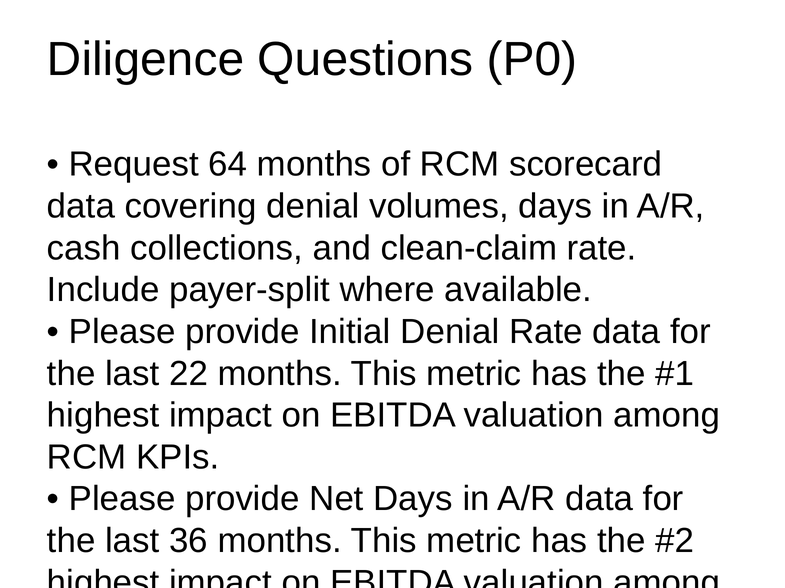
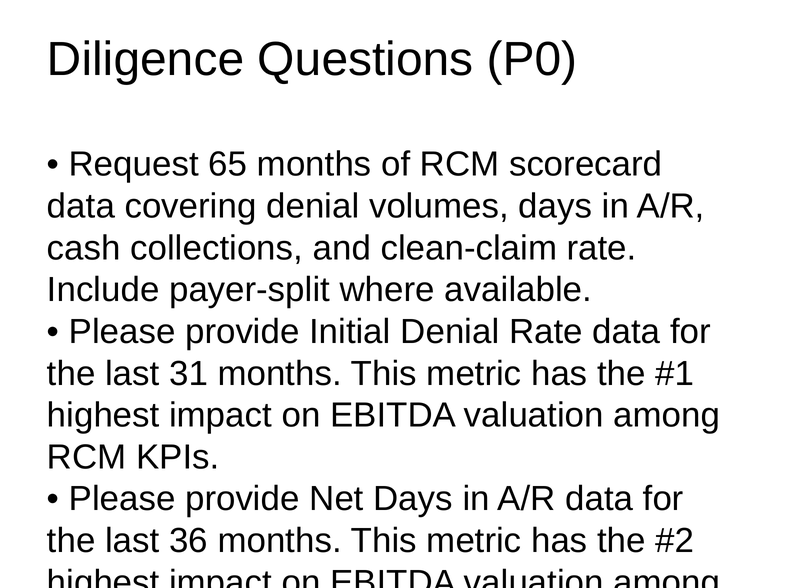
64: 64 -> 65
22: 22 -> 31
